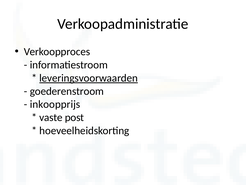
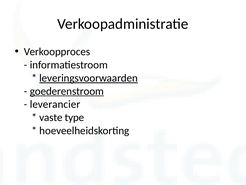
goederenstroom underline: none -> present
inkoopprijs: inkoopprijs -> leverancier
post: post -> type
